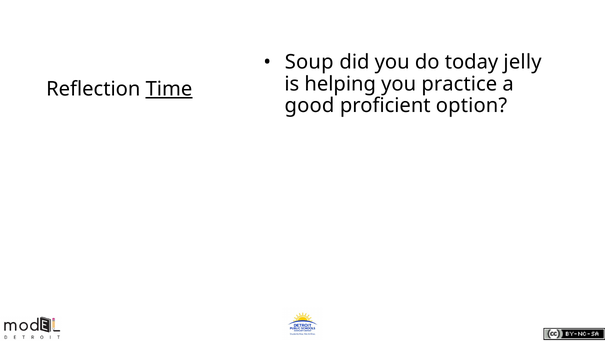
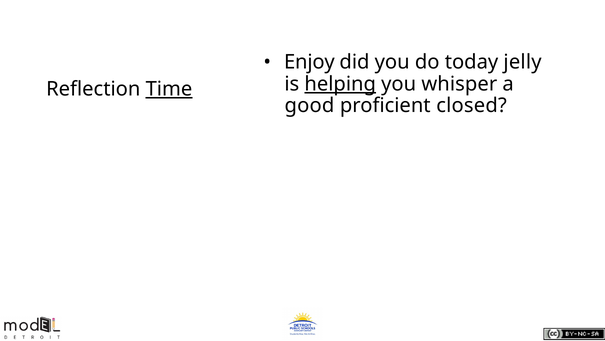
Soup: Soup -> Enjoy
helping underline: none -> present
practice: practice -> whisper
option: option -> closed
